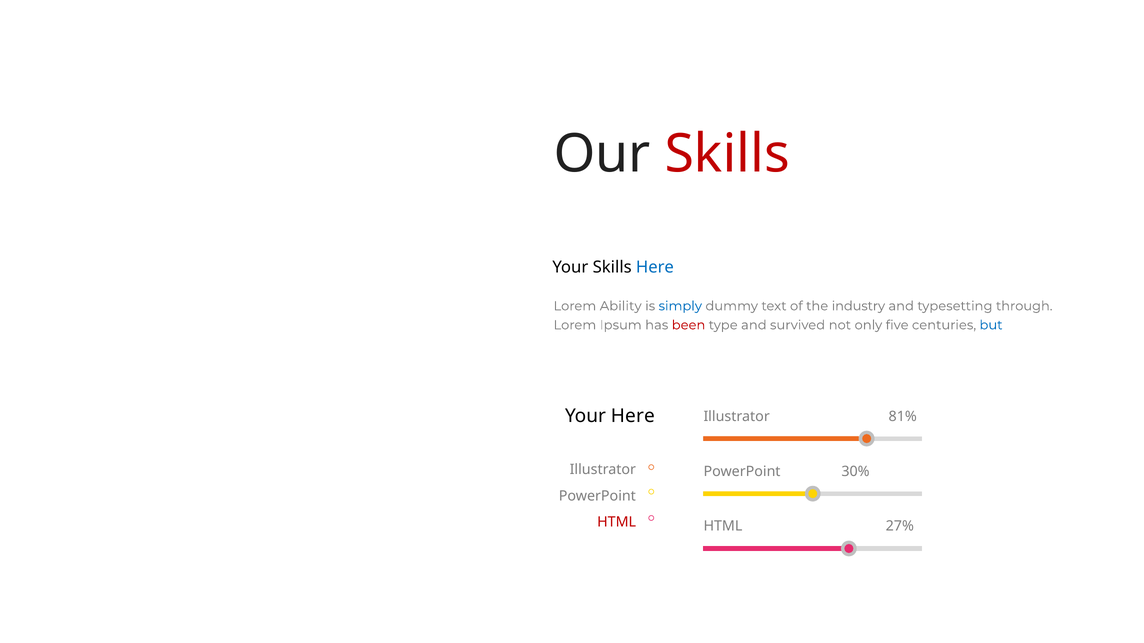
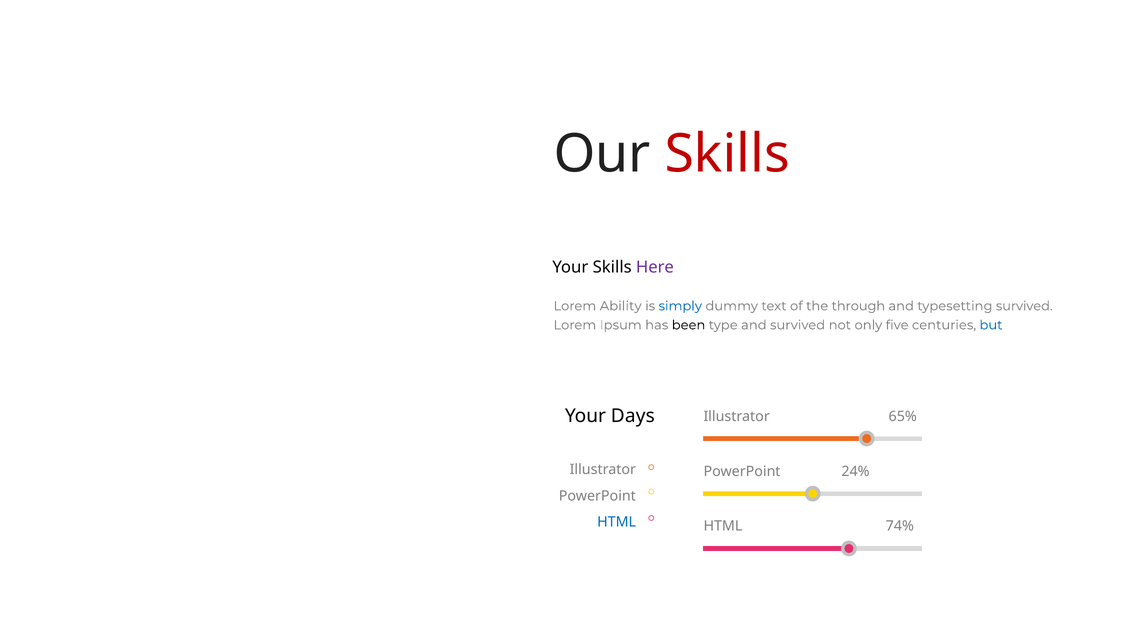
Here at (655, 268) colour: blue -> purple
industry: industry -> through
typesetting through: through -> survived
been colour: red -> black
Your Here: Here -> Days
81%: 81% -> 65%
30%: 30% -> 24%
HTML at (617, 523) colour: red -> blue
27%: 27% -> 74%
